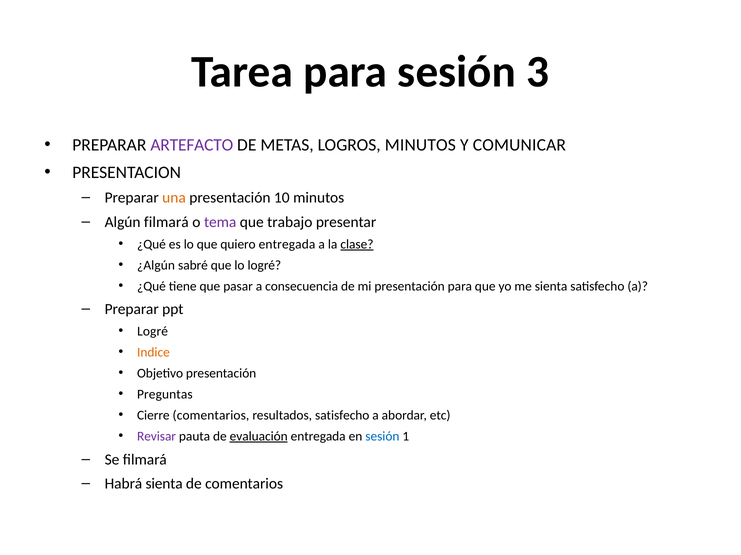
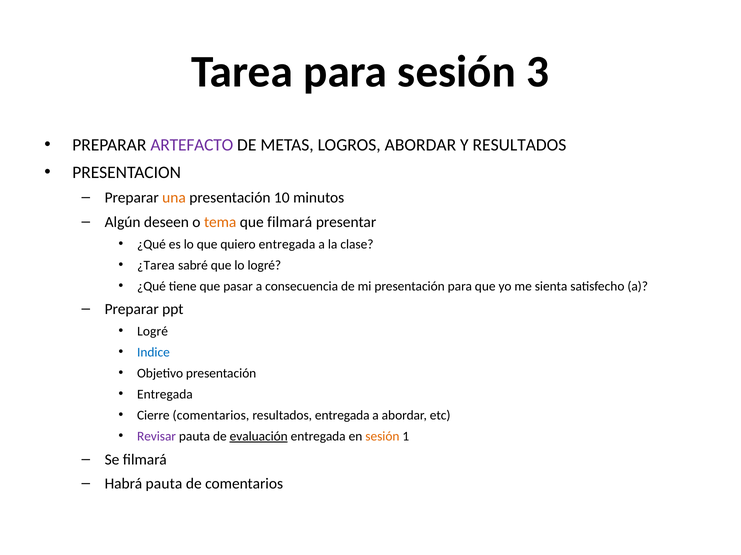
LOGROS MINUTOS: MINUTOS -> ABORDAR
Y COMUNICAR: COMUNICAR -> RESULTADOS
Algún filmará: filmará -> deseen
tema colour: purple -> orange
que trabajo: trabajo -> filmará
clase underline: present -> none
¿Algún: ¿Algún -> ¿Tarea
Indice colour: orange -> blue
Preguntas at (165, 395): Preguntas -> Entregada
resultados satisfecho: satisfecho -> entregada
sesión at (382, 437) colour: blue -> orange
Habrá sienta: sienta -> pauta
